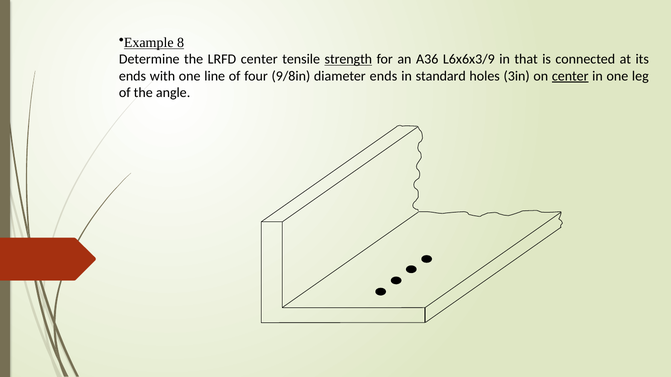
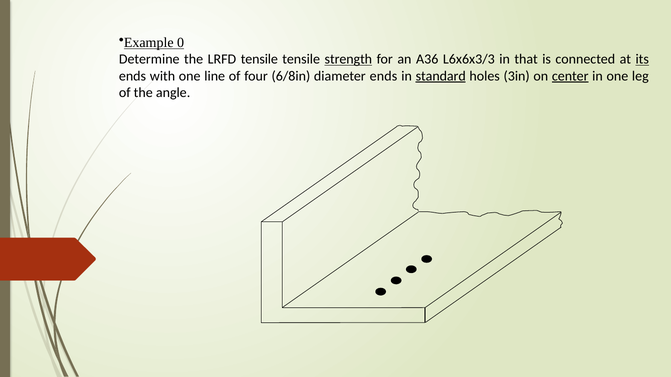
8: 8 -> 0
LRFD center: center -> tensile
L6x6x3/9: L6x6x3/9 -> L6x6x3/3
its underline: none -> present
9/8in: 9/8in -> 6/8in
standard underline: none -> present
